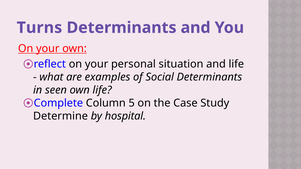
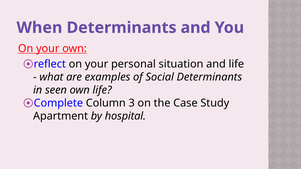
Turns: Turns -> When
5: 5 -> 3
Determine: Determine -> Apartment
